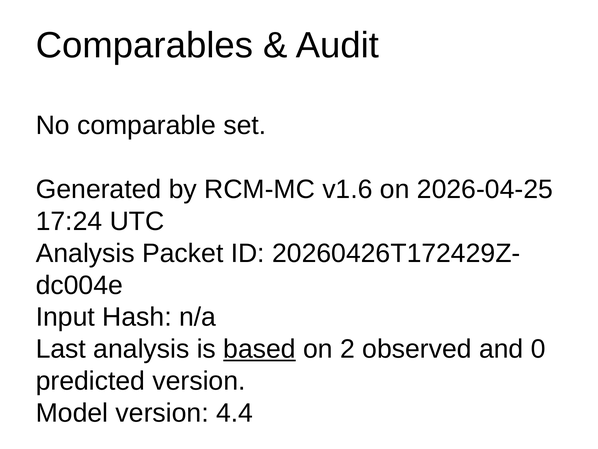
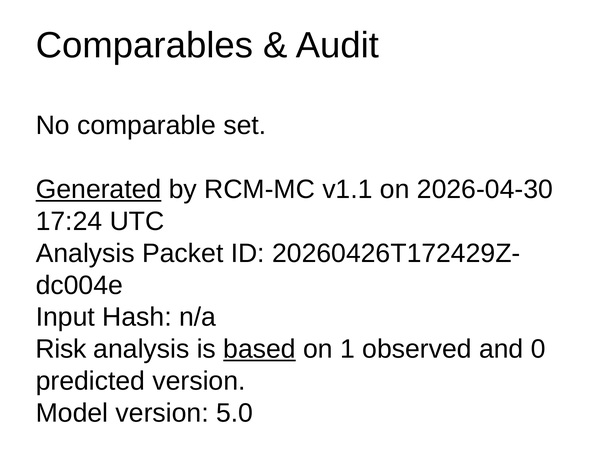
Generated underline: none -> present
v1.6: v1.6 -> v1.1
2026-04-25: 2026-04-25 -> 2026-04-30
Last: Last -> Risk
2: 2 -> 1
4.4: 4.4 -> 5.0
